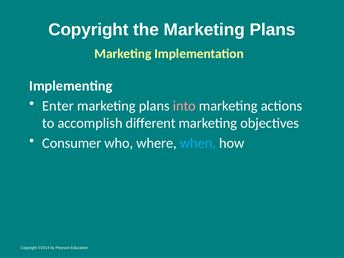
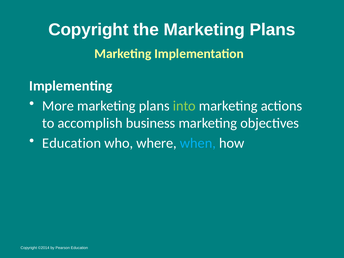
Enter: Enter -> More
into colour: pink -> light green
different: different -> business
Consumer at (72, 143): Consumer -> Education
